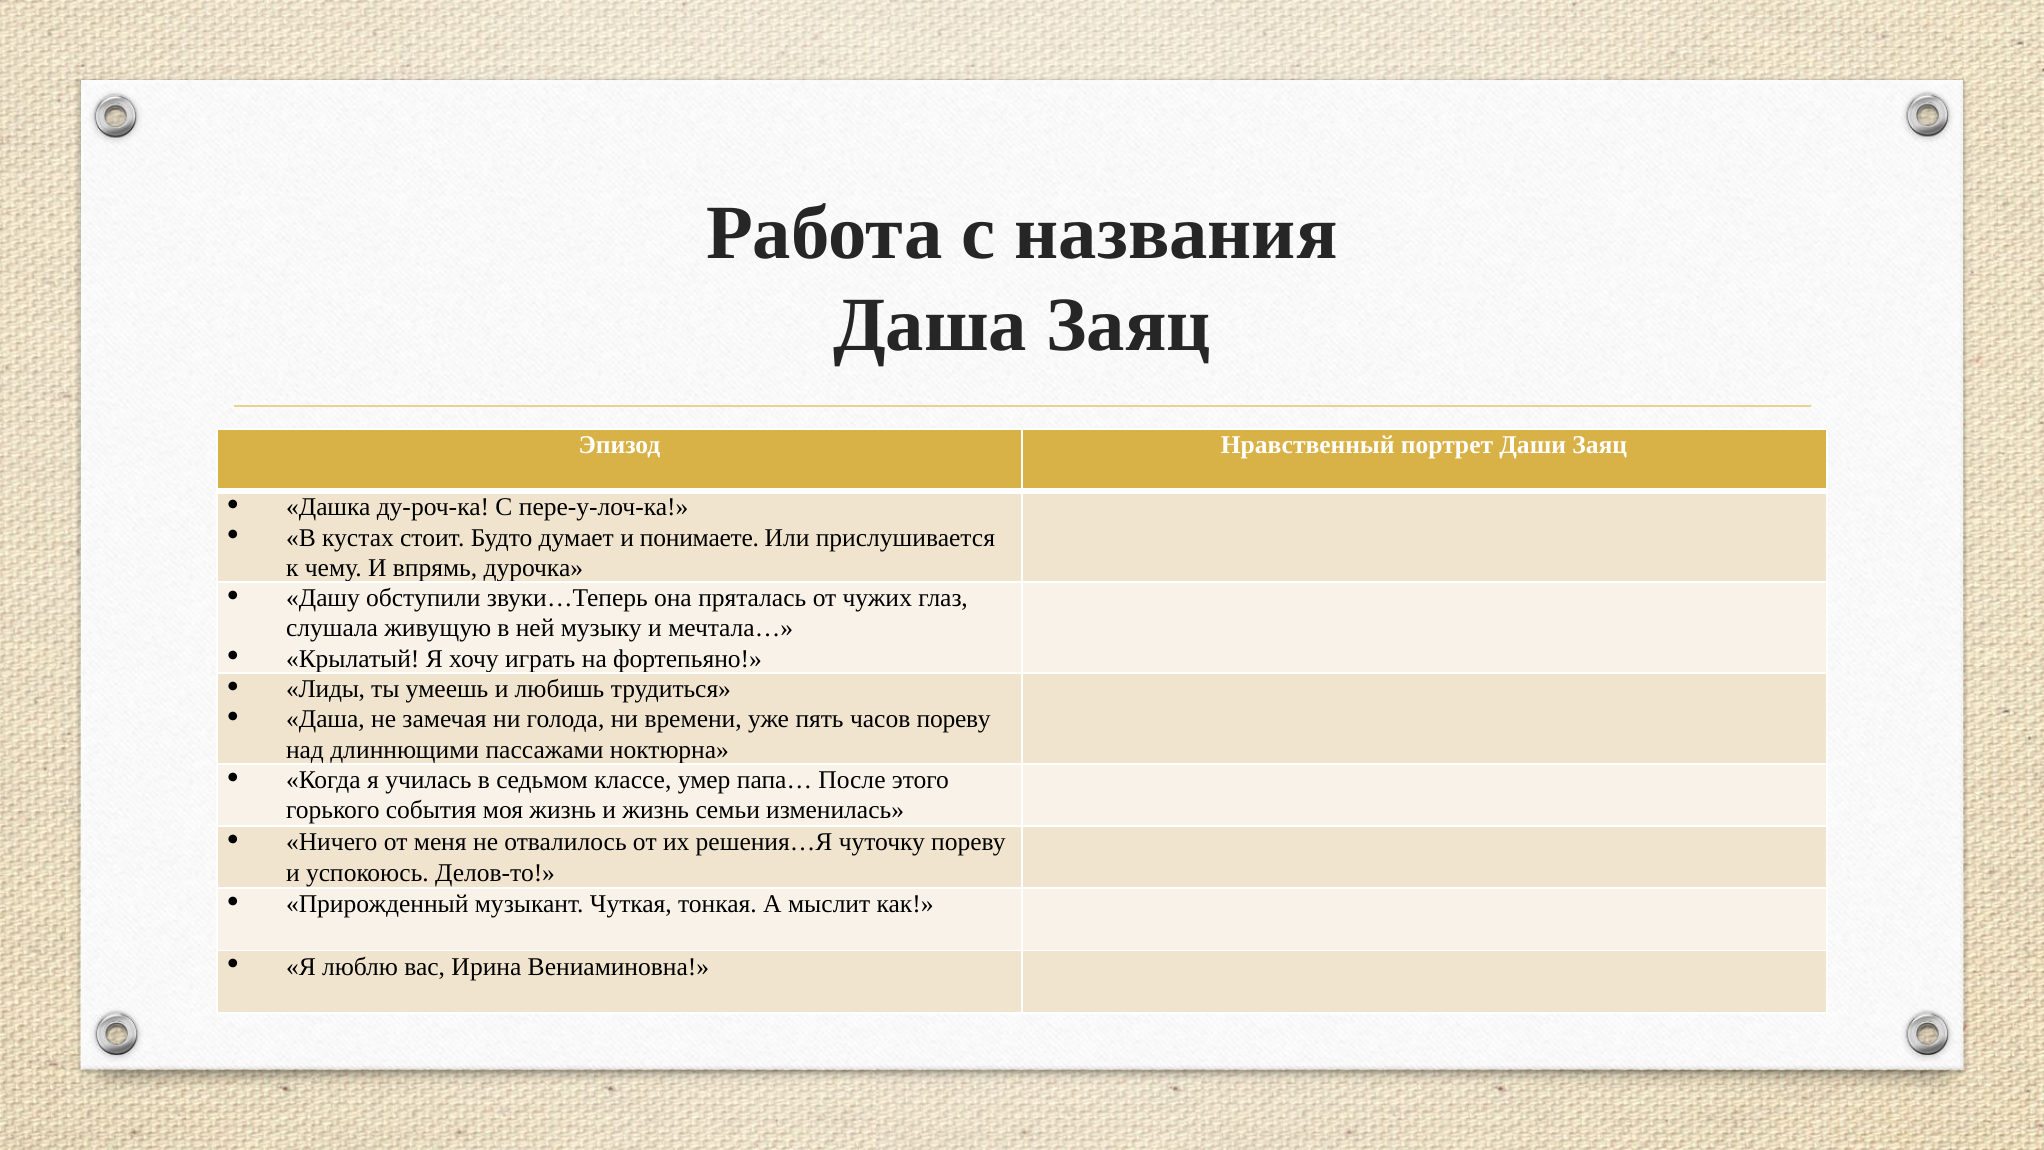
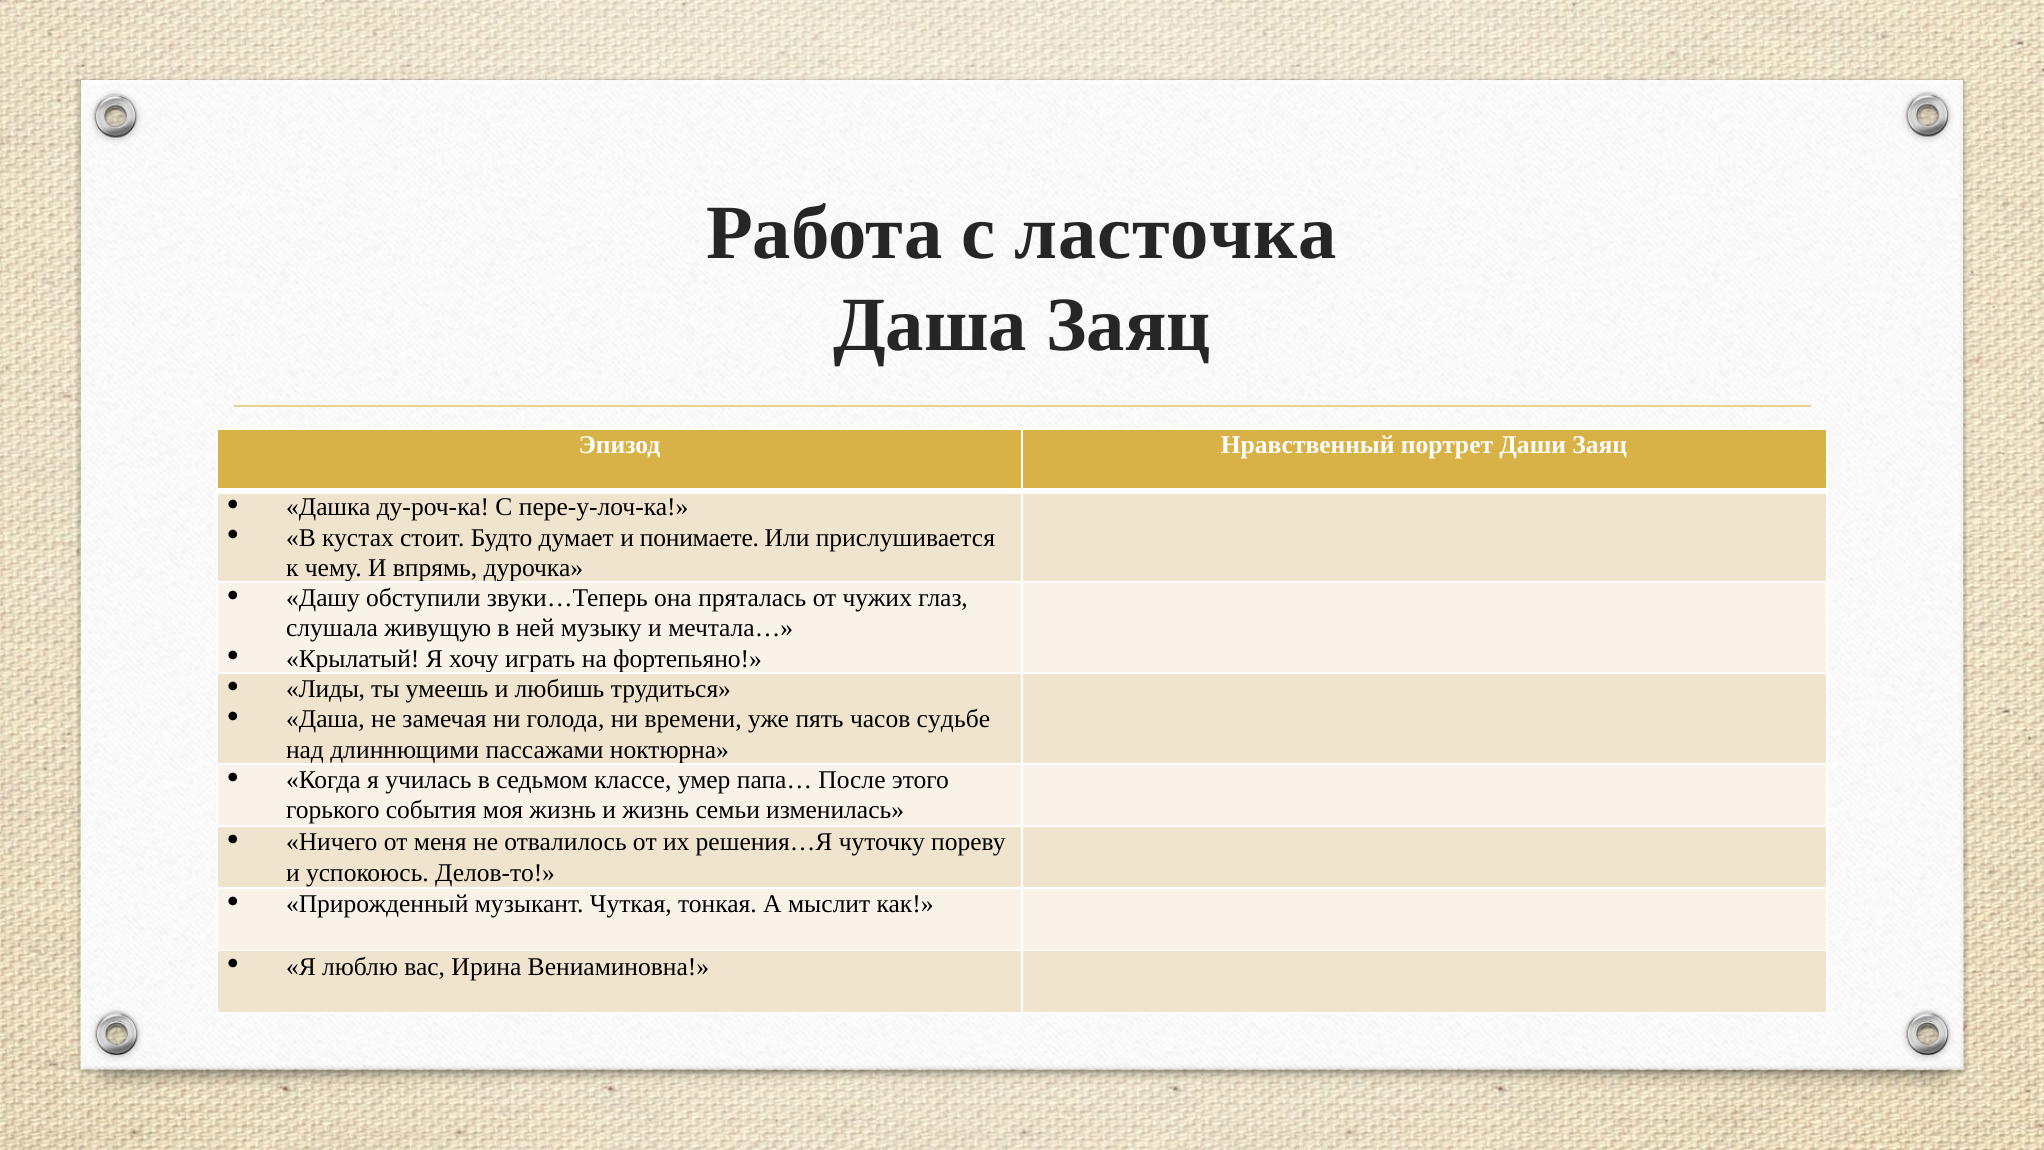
названия: названия -> ласточка
часов пореву: пореву -> судьбе
